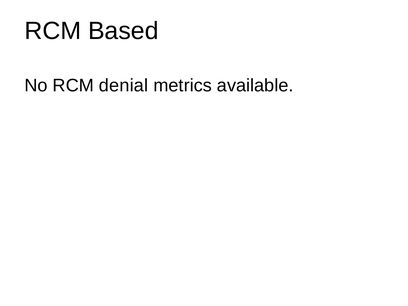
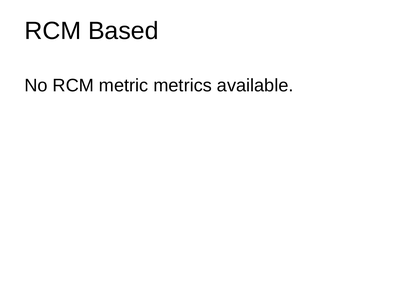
denial: denial -> metric
